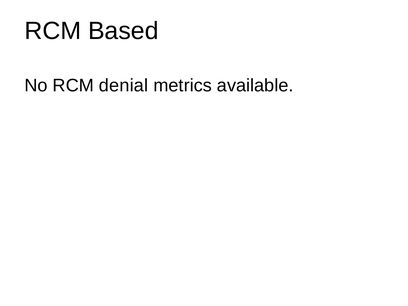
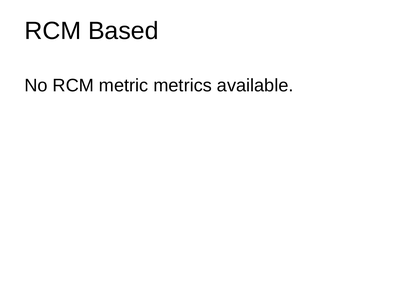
denial: denial -> metric
